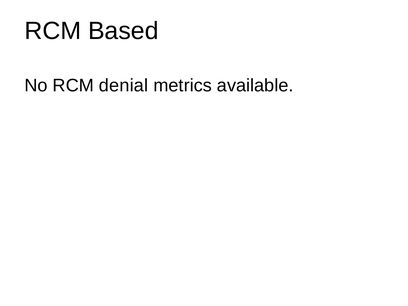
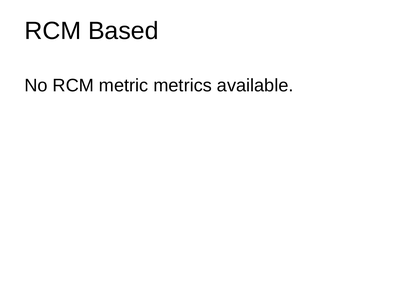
denial: denial -> metric
